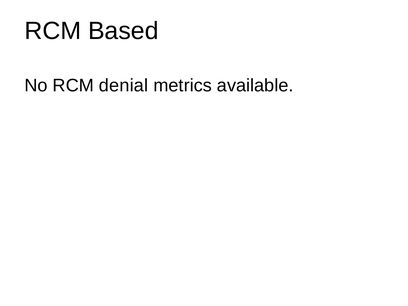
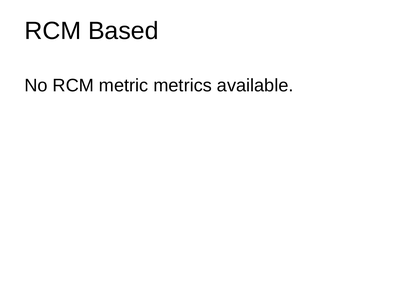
denial: denial -> metric
